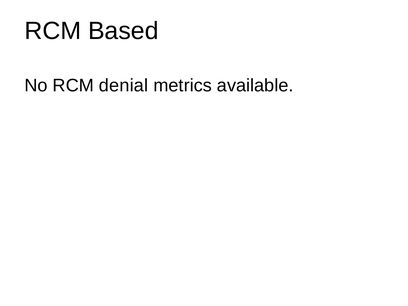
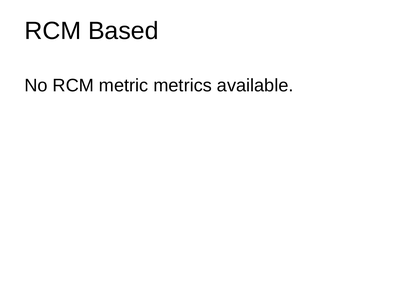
denial: denial -> metric
